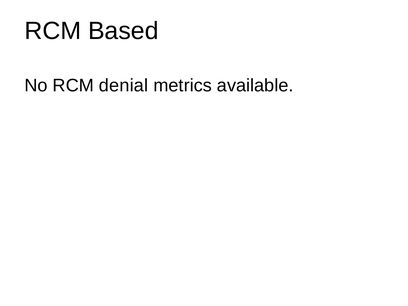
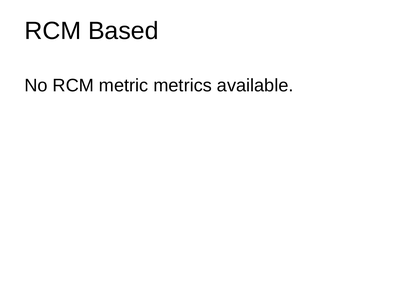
denial: denial -> metric
